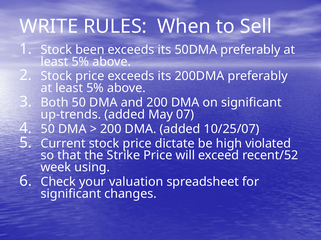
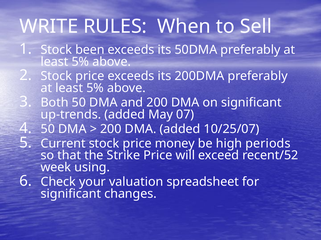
dictate: dictate -> money
violated: violated -> periods
